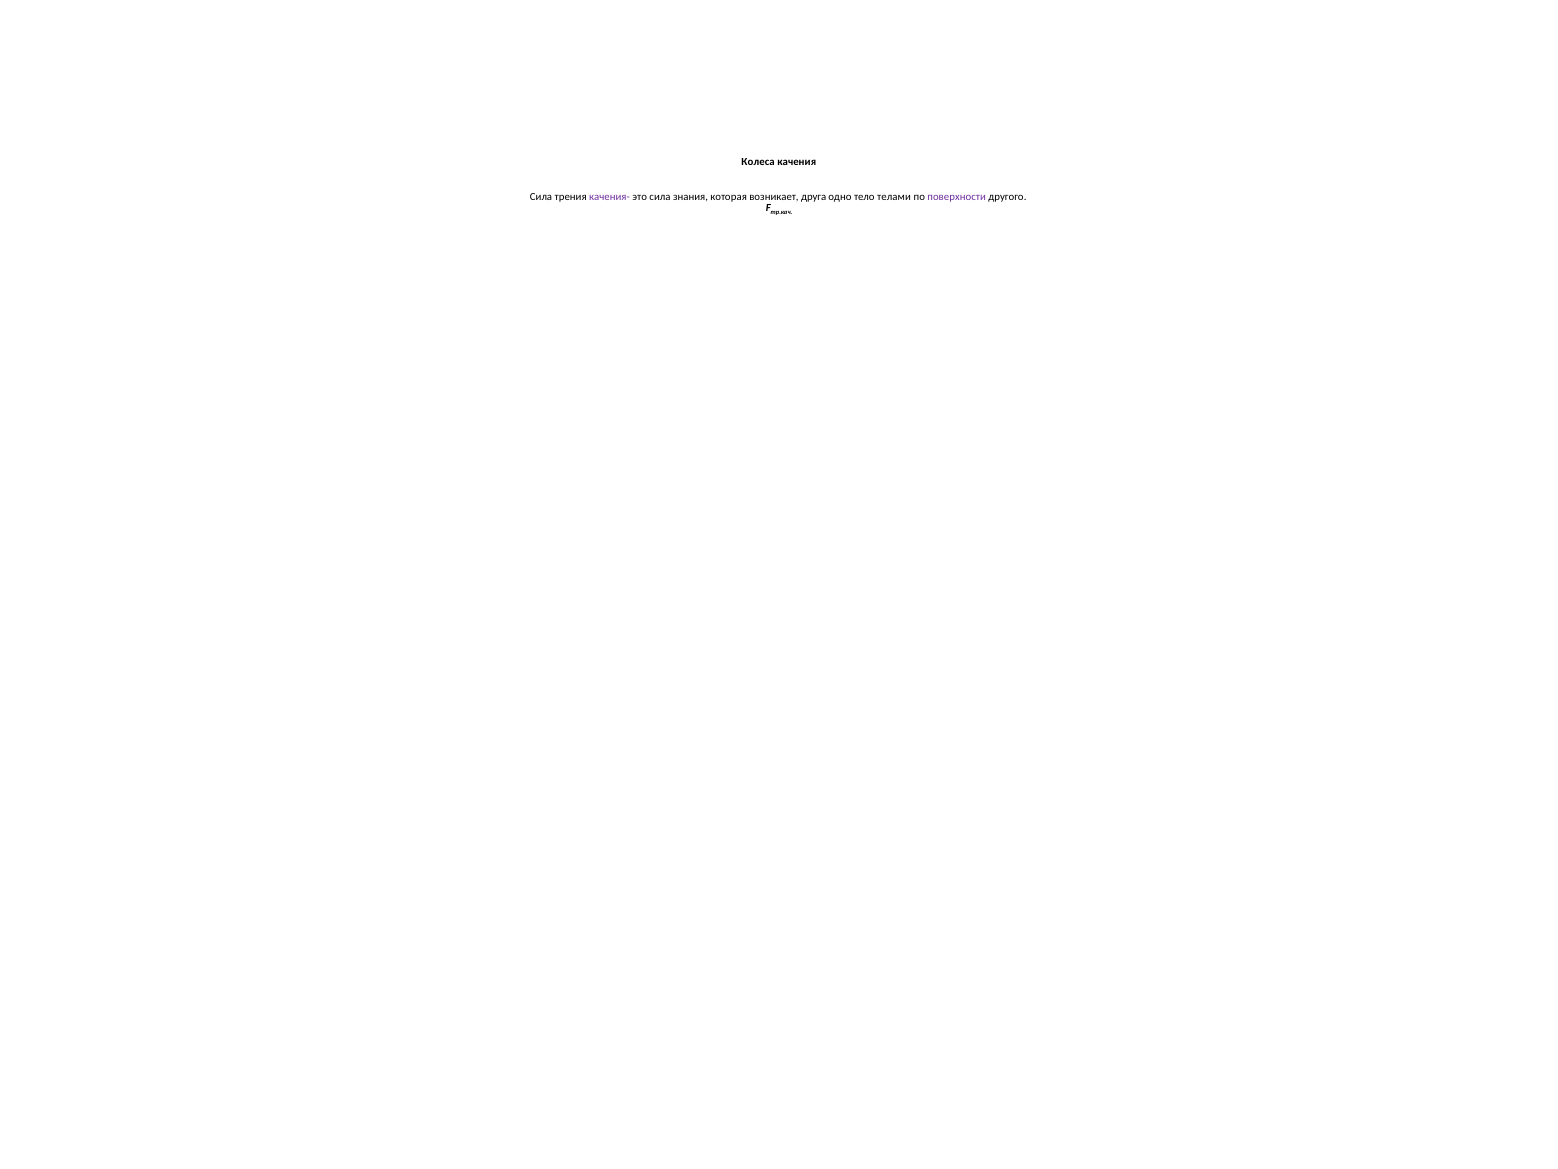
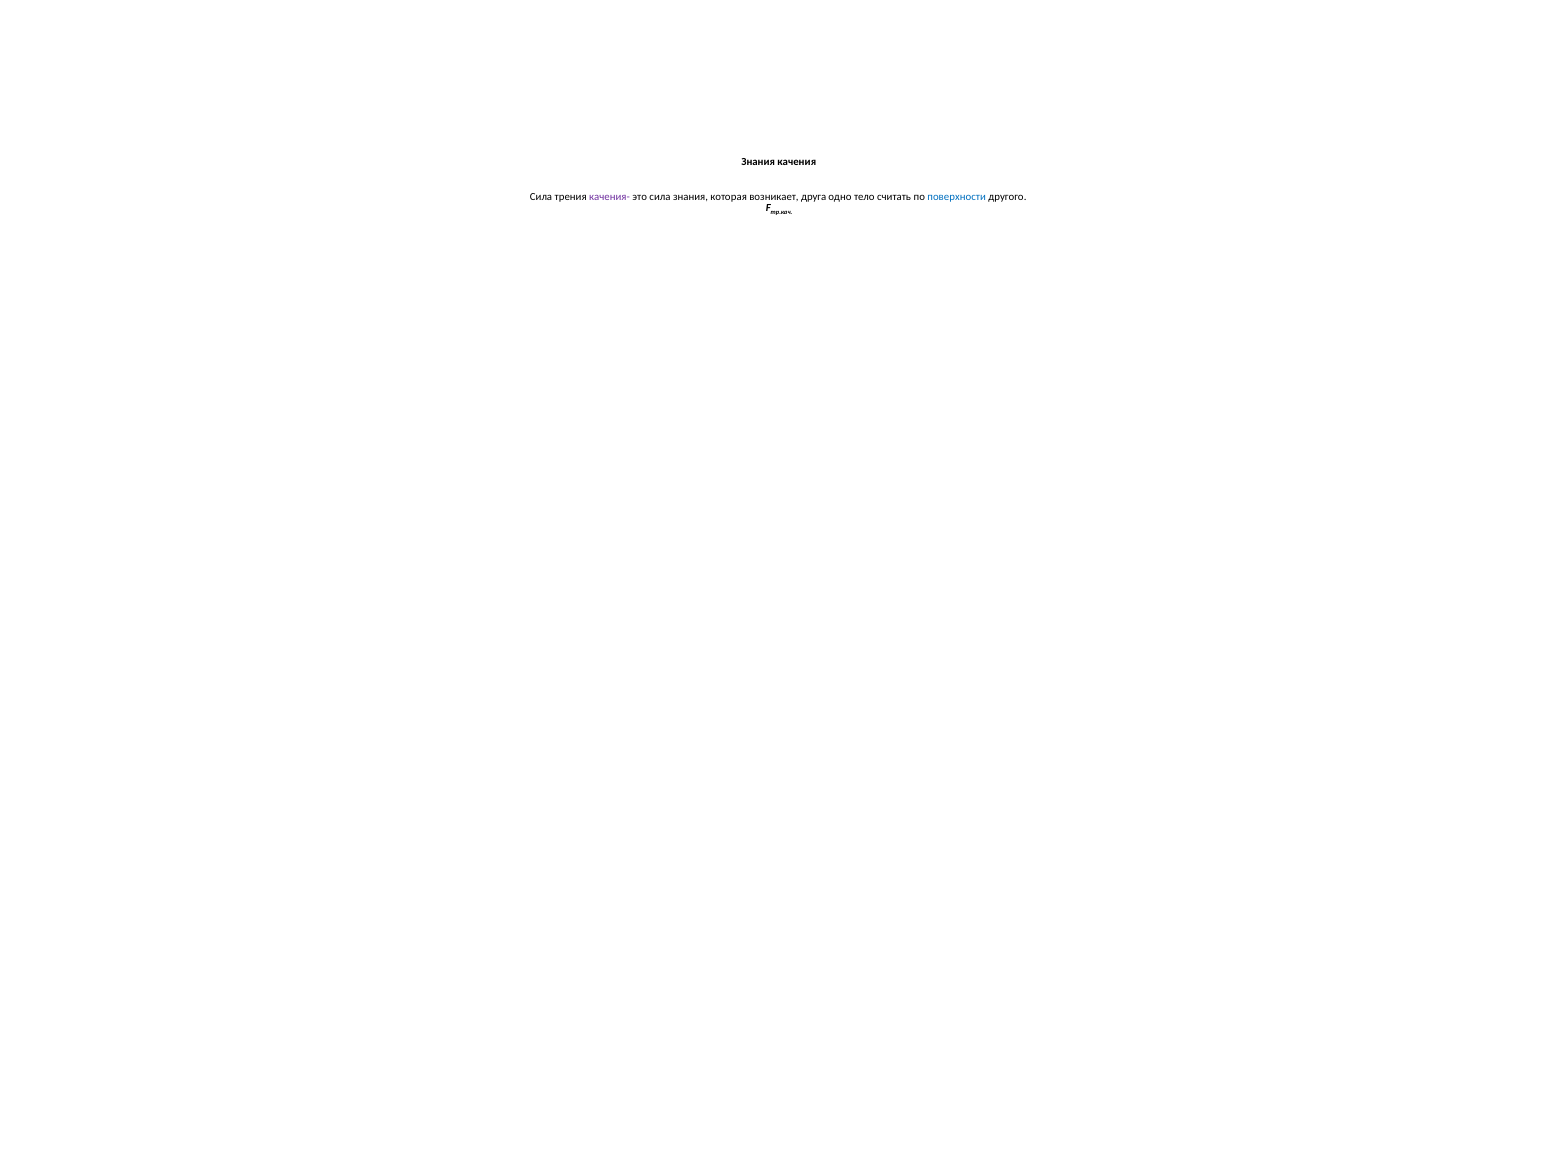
Колеса at (758, 161): Колеса -> Знания
телами: телами -> считать
поверхности colour: purple -> blue
